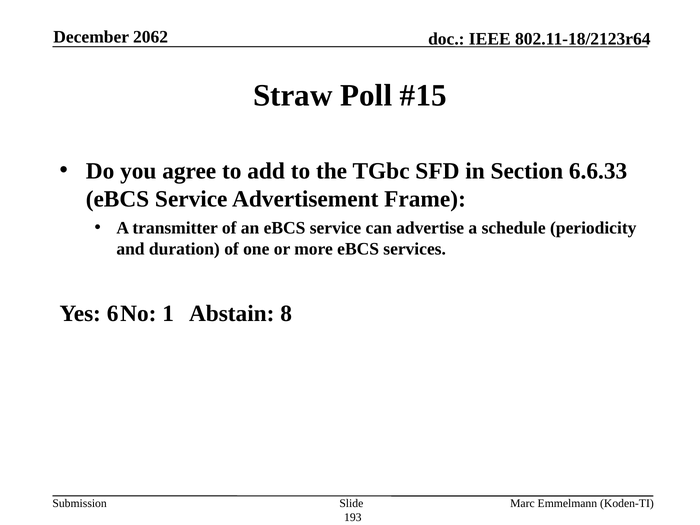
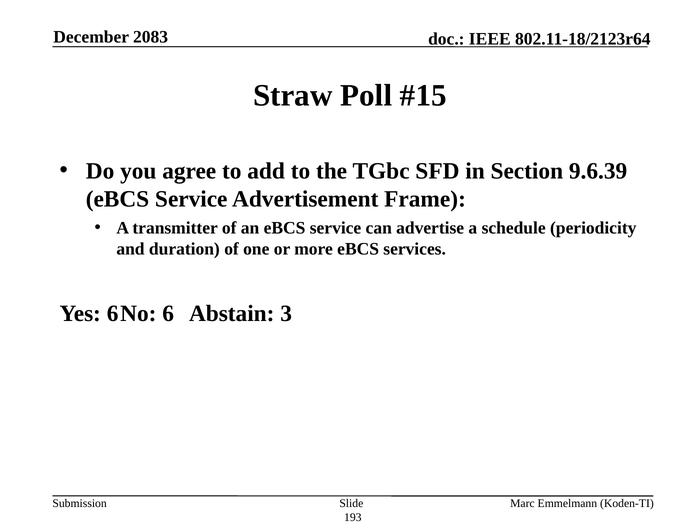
2062: 2062 -> 2083
6.6.33: 6.6.33 -> 9.6.39
1: 1 -> 6
8: 8 -> 3
